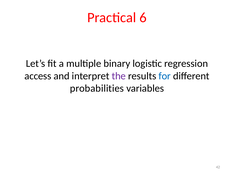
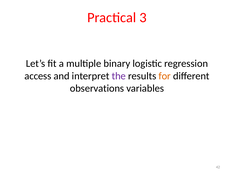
6: 6 -> 3
for colour: blue -> orange
probabilities: probabilities -> observations
